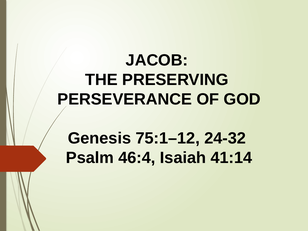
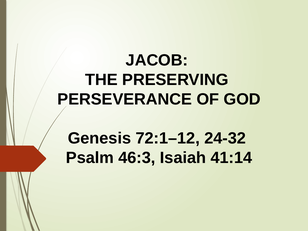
75:1–12: 75:1–12 -> 72:1–12
46:4: 46:4 -> 46:3
